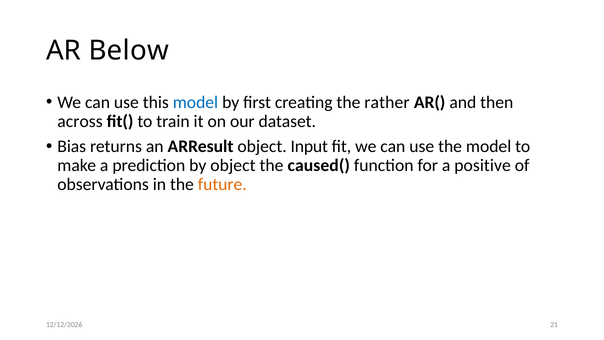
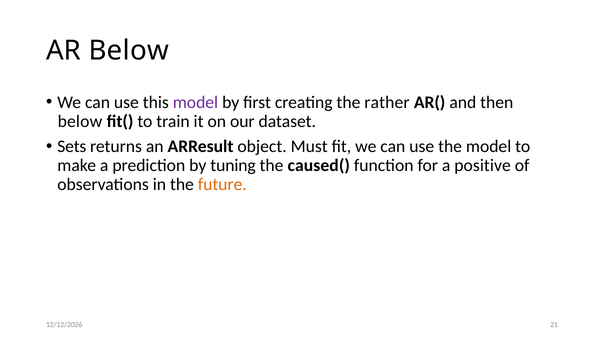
model at (195, 102) colour: blue -> purple
across at (80, 121): across -> below
Bias: Bias -> Sets
Input: Input -> Must
by object: object -> tuning
